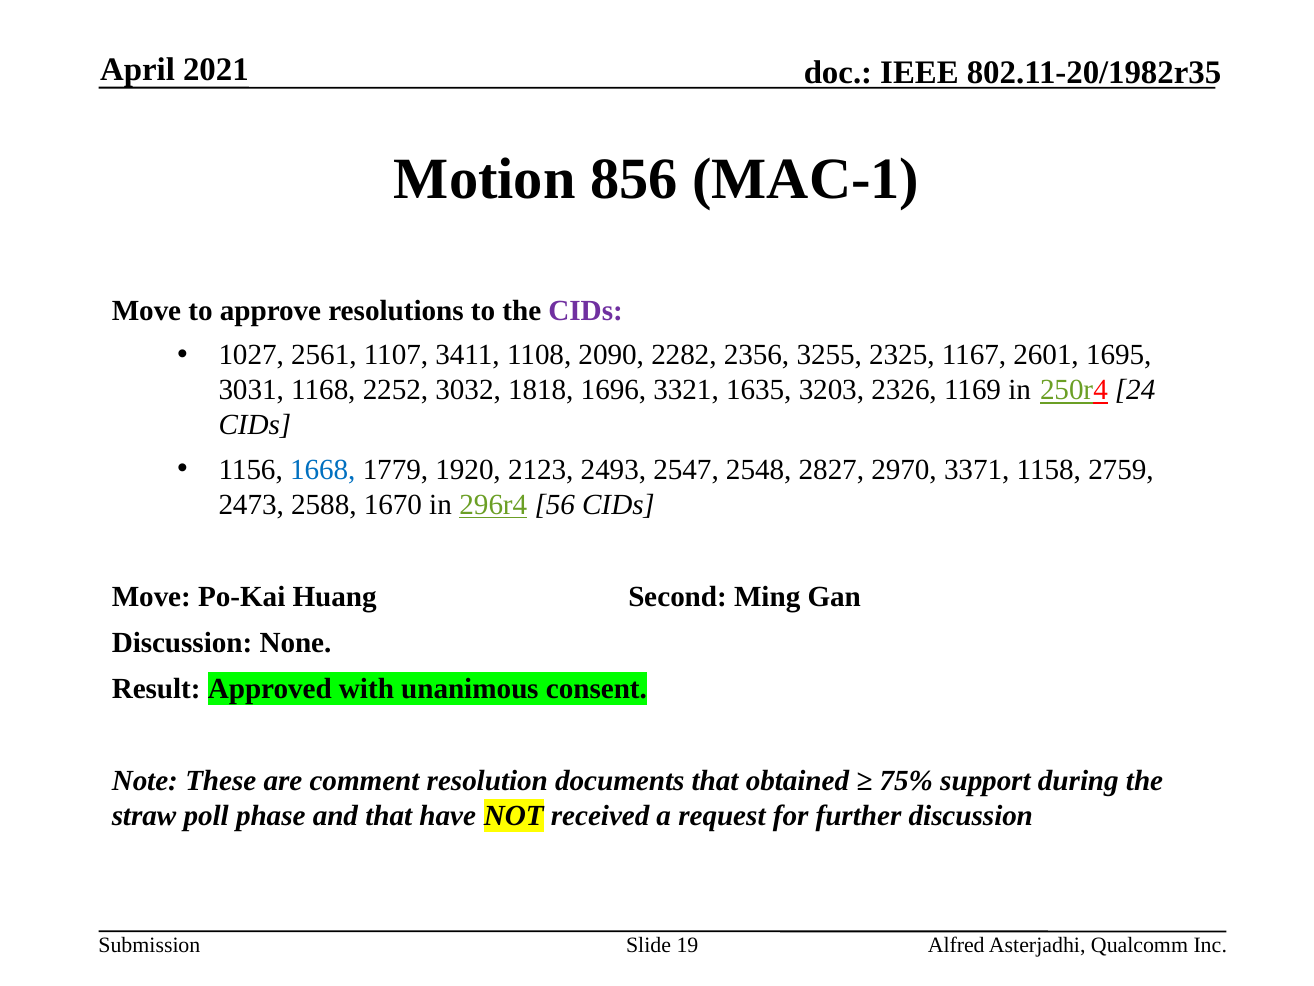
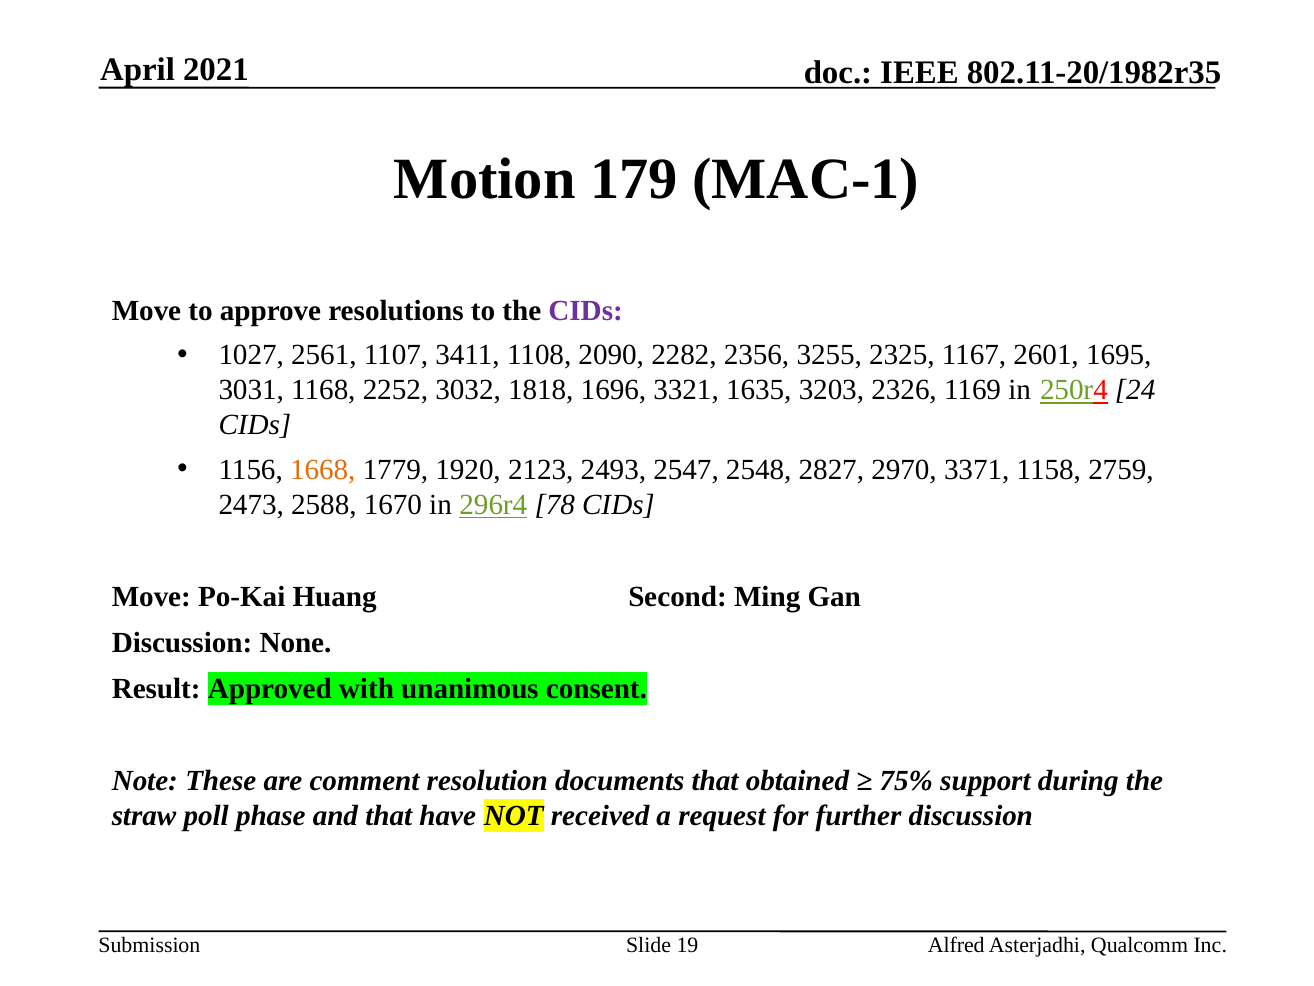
856: 856 -> 179
1668 colour: blue -> orange
56: 56 -> 78
